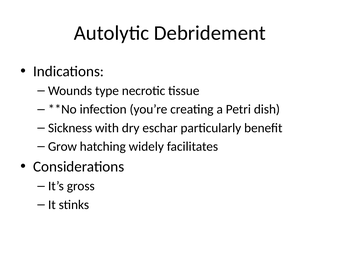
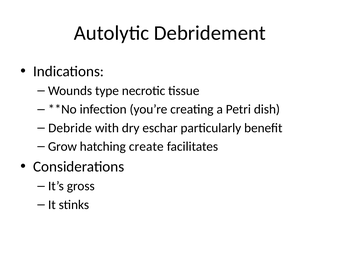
Sickness: Sickness -> Debride
widely: widely -> create
